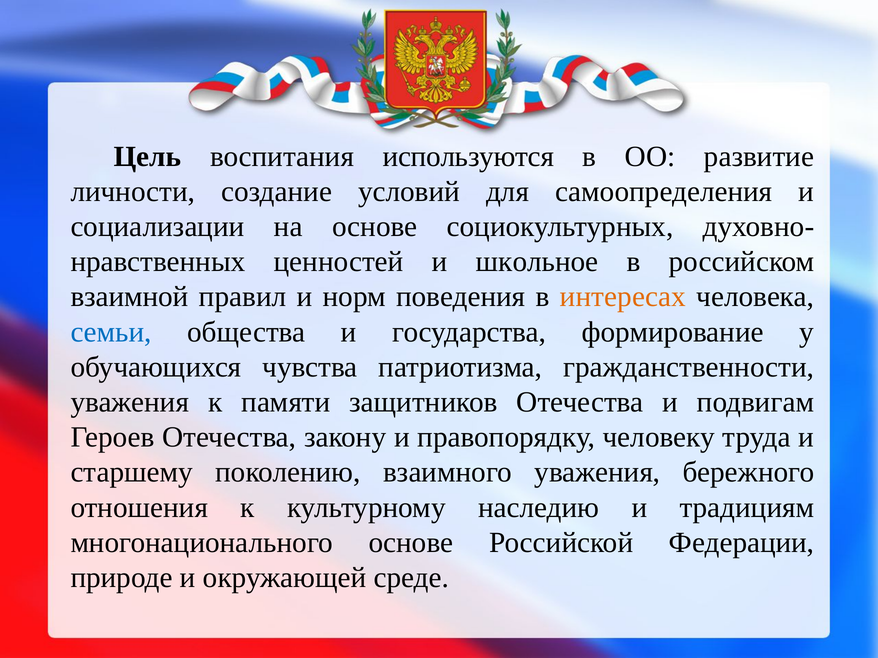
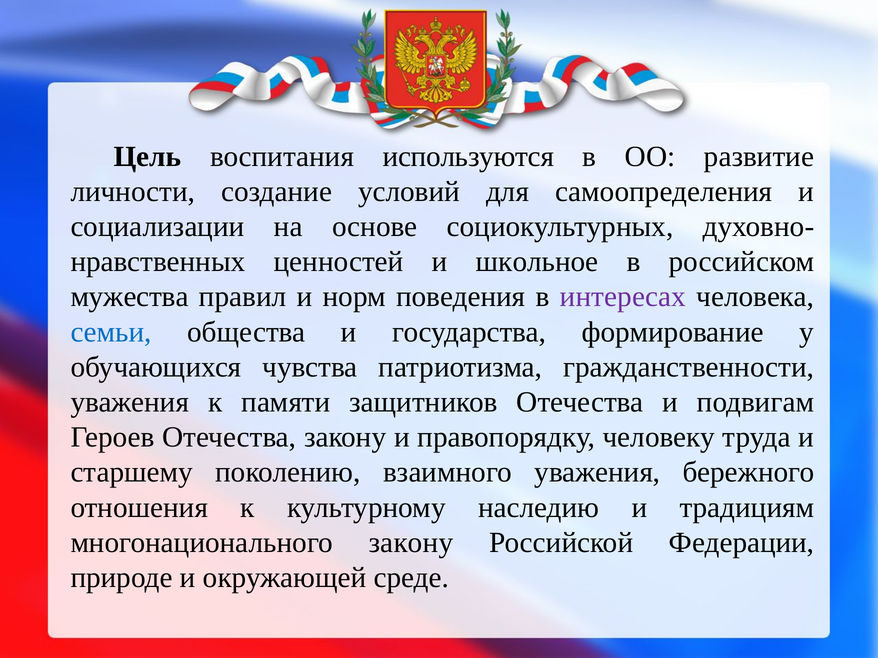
взаимной: взаимной -> мужества
интересах colour: orange -> purple
многонационального основе: основе -> закону
